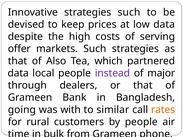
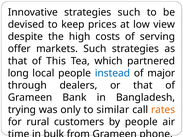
low data: data -> view
Also: Also -> This
data at (18, 73): data -> long
instead colour: purple -> blue
going: going -> trying
with: with -> only
